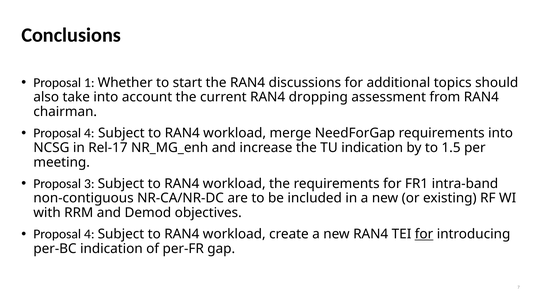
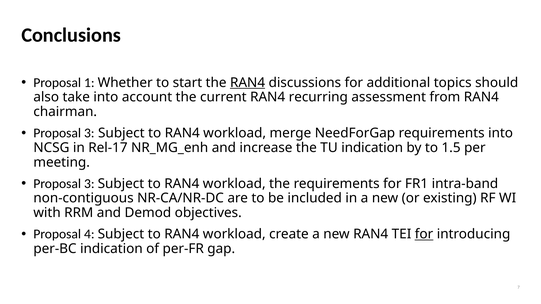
RAN4 at (248, 83) underline: none -> present
dropping: dropping -> recurring
4 at (89, 133): 4 -> 3
